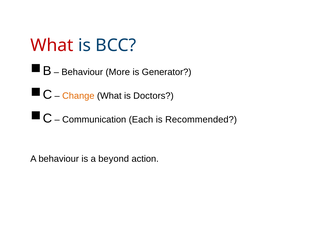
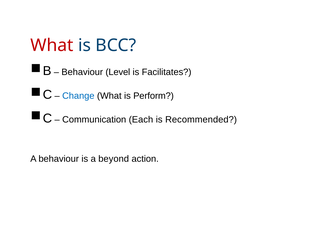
More: More -> Level
Generator: Generator -> Facilitates
Change colour: orange -> blue
Doctors: Doctors -> Perform
